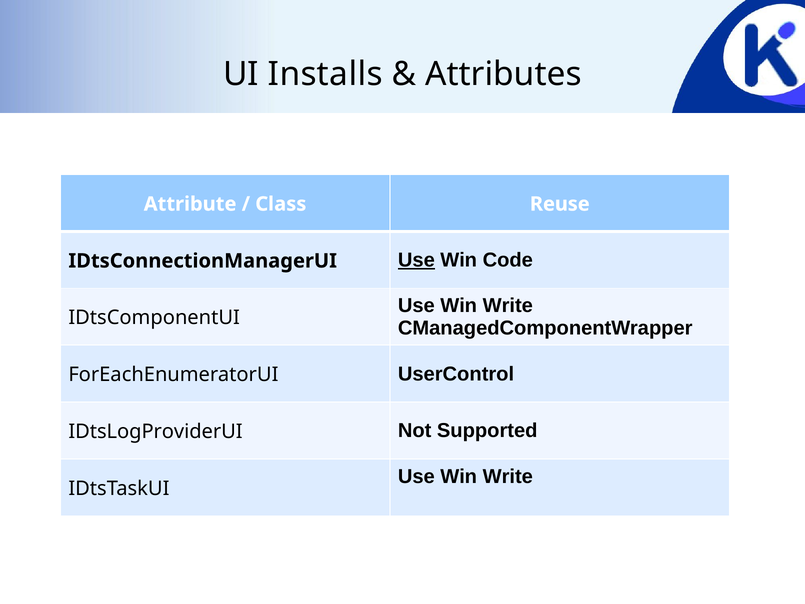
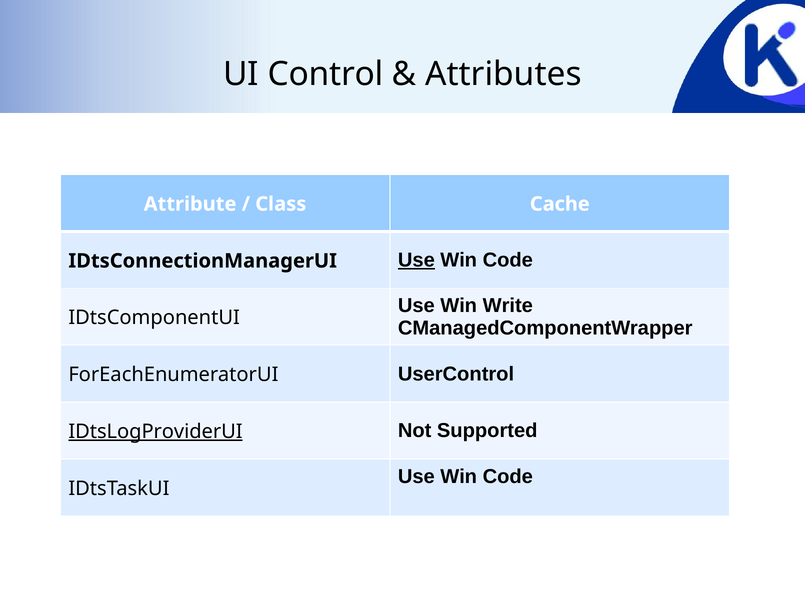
Installs: Installs -> Control
Reuse: Reuse -> Cache
IDtsLogProviderUI underline: none -> present
Write at (508, 476): Write -> Code
